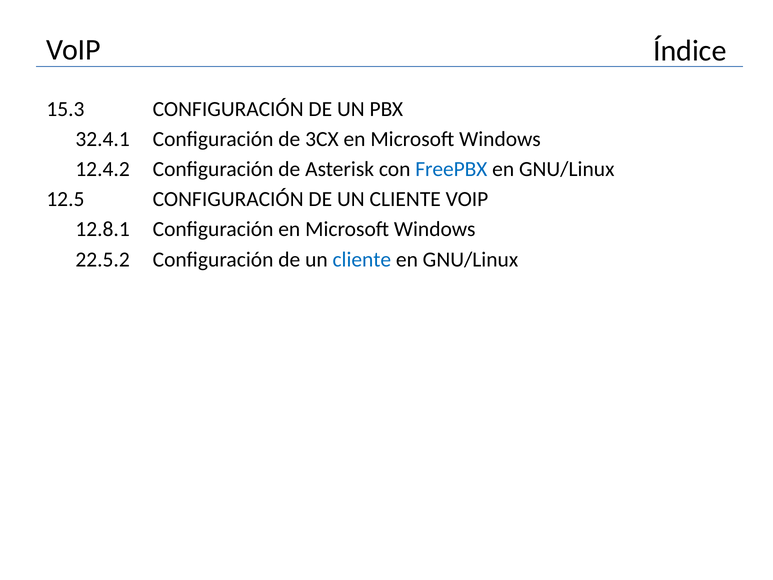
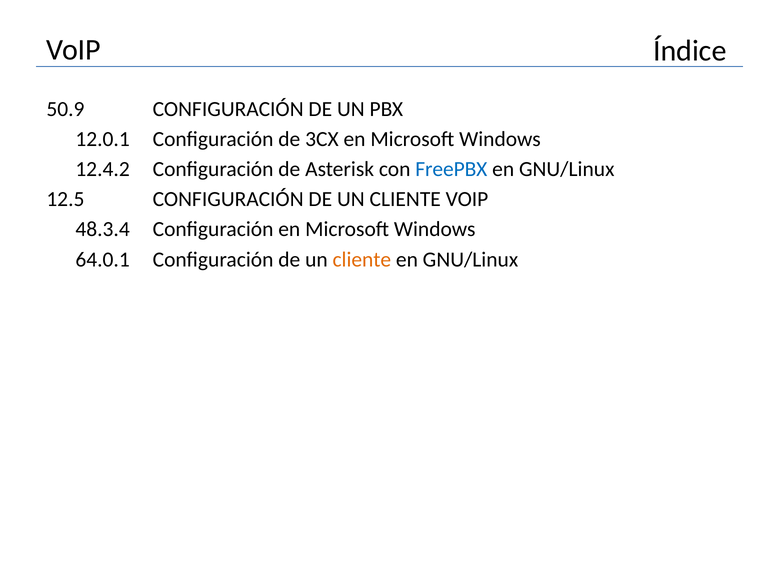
15.3: 15.3 -> 50.9
32.4.1: 32.4.1 -> 12.0.1
12.8.1: 12.8.1 -> 48.3.4
22.5.2: 22.5.2 -> 64.0.1
cliente at (362, 259) colour: blue -> orange
